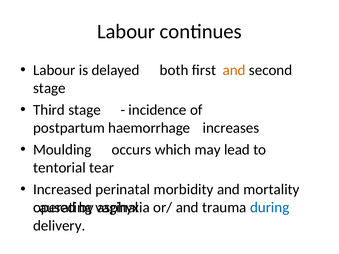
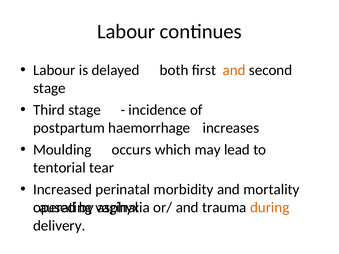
during colour: blue -> orange
